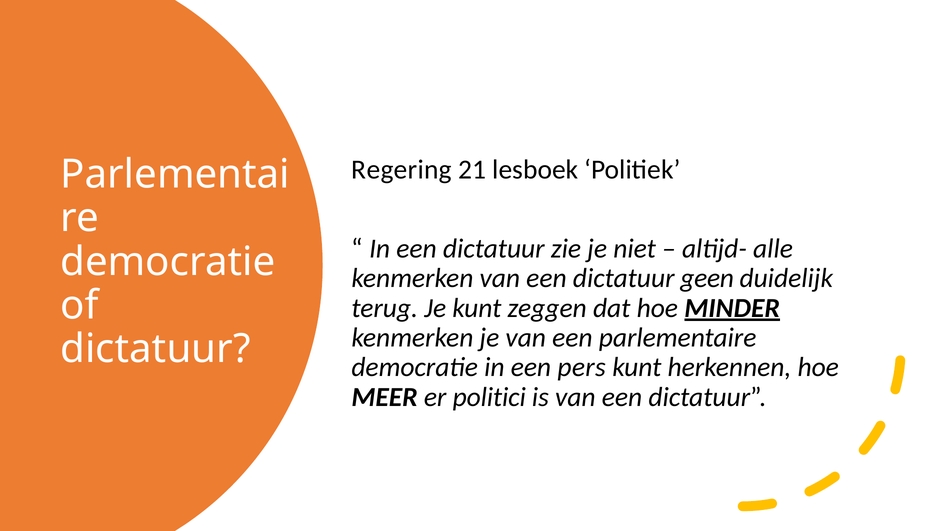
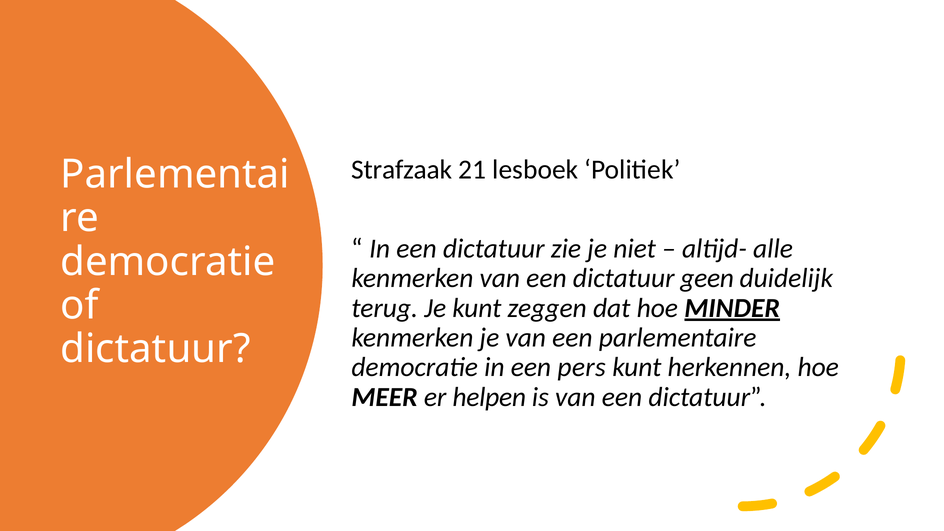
Regering: Regering -> Strafzaak
politici: politici -> helpen
